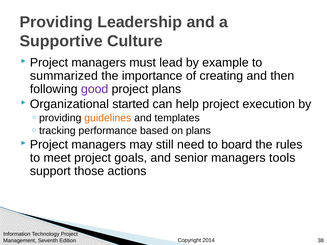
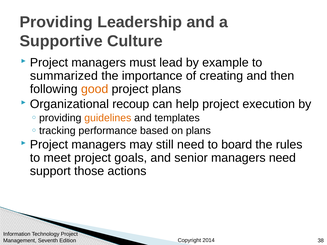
good colour: purple -> orange
started: started -> recoup
managers tools: tools -> need
